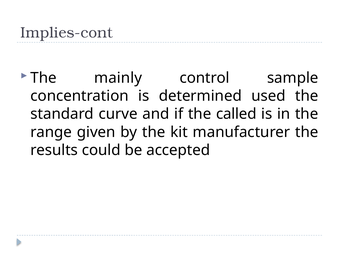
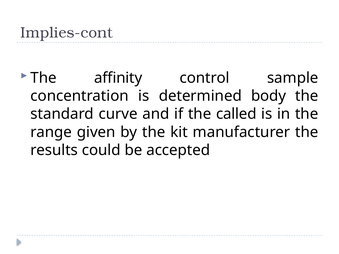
mainly: mainly -> affinity
used: used -> body
